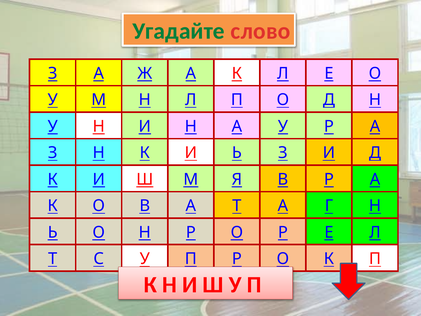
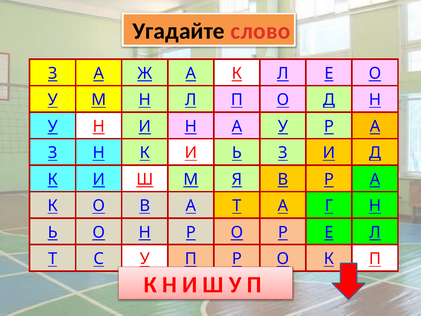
Угадайте colour: green -> black
